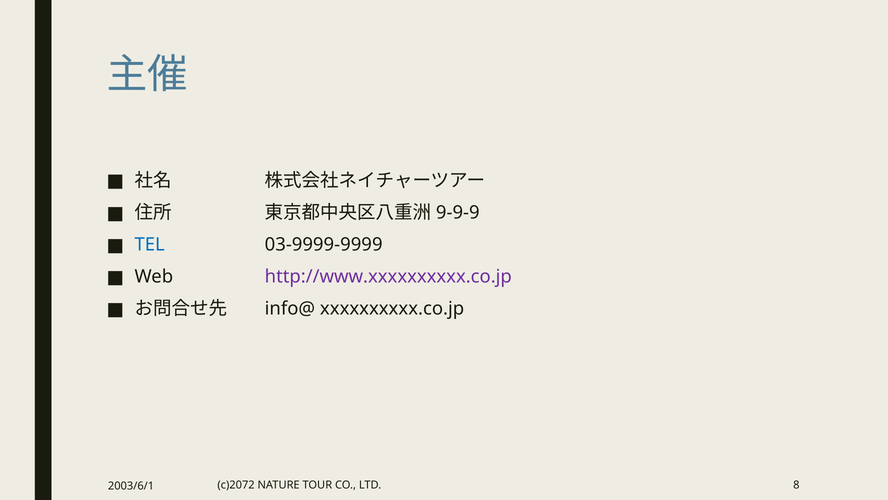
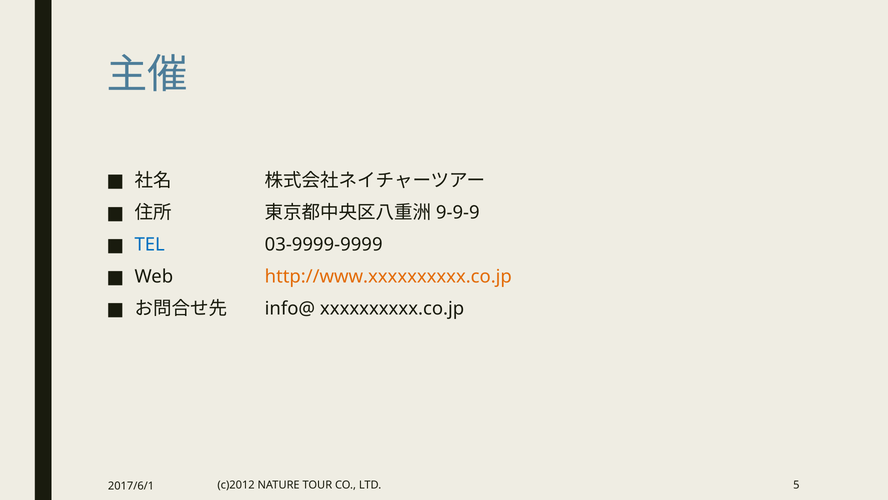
http://www.xxxxxxxxxx.co.jp colour: purple -> orange
c)2072: c)2072 -> c)2012
8: 8 -> 5
2003/6/1: 2003/6/1 -> 2017/6/1
